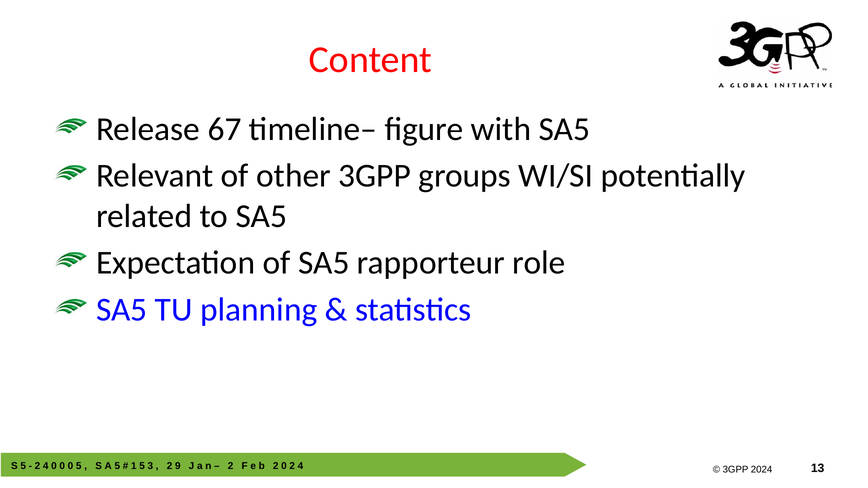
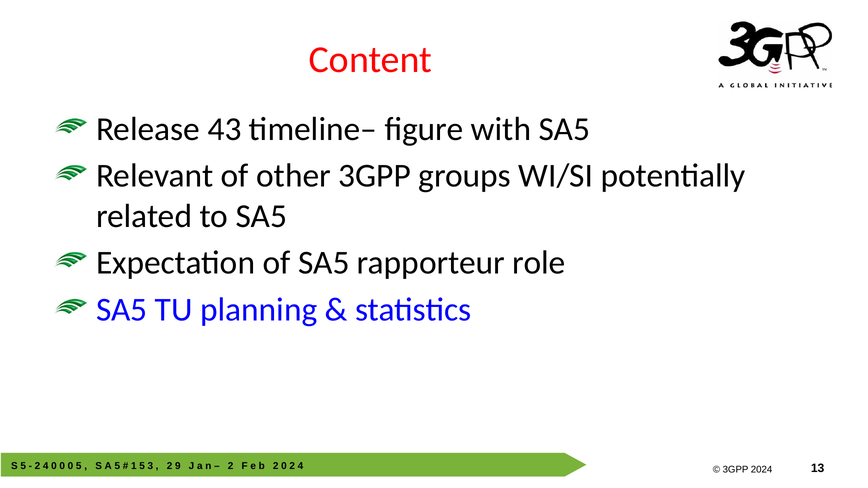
67: 67 -> 43
